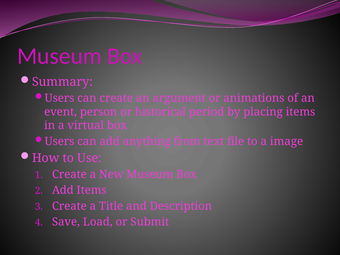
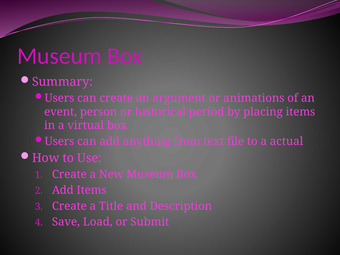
image: image -> actual
